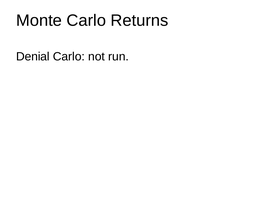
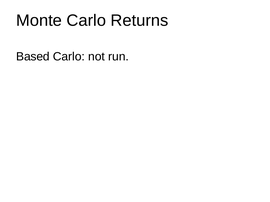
Denial: Denial -> Based
